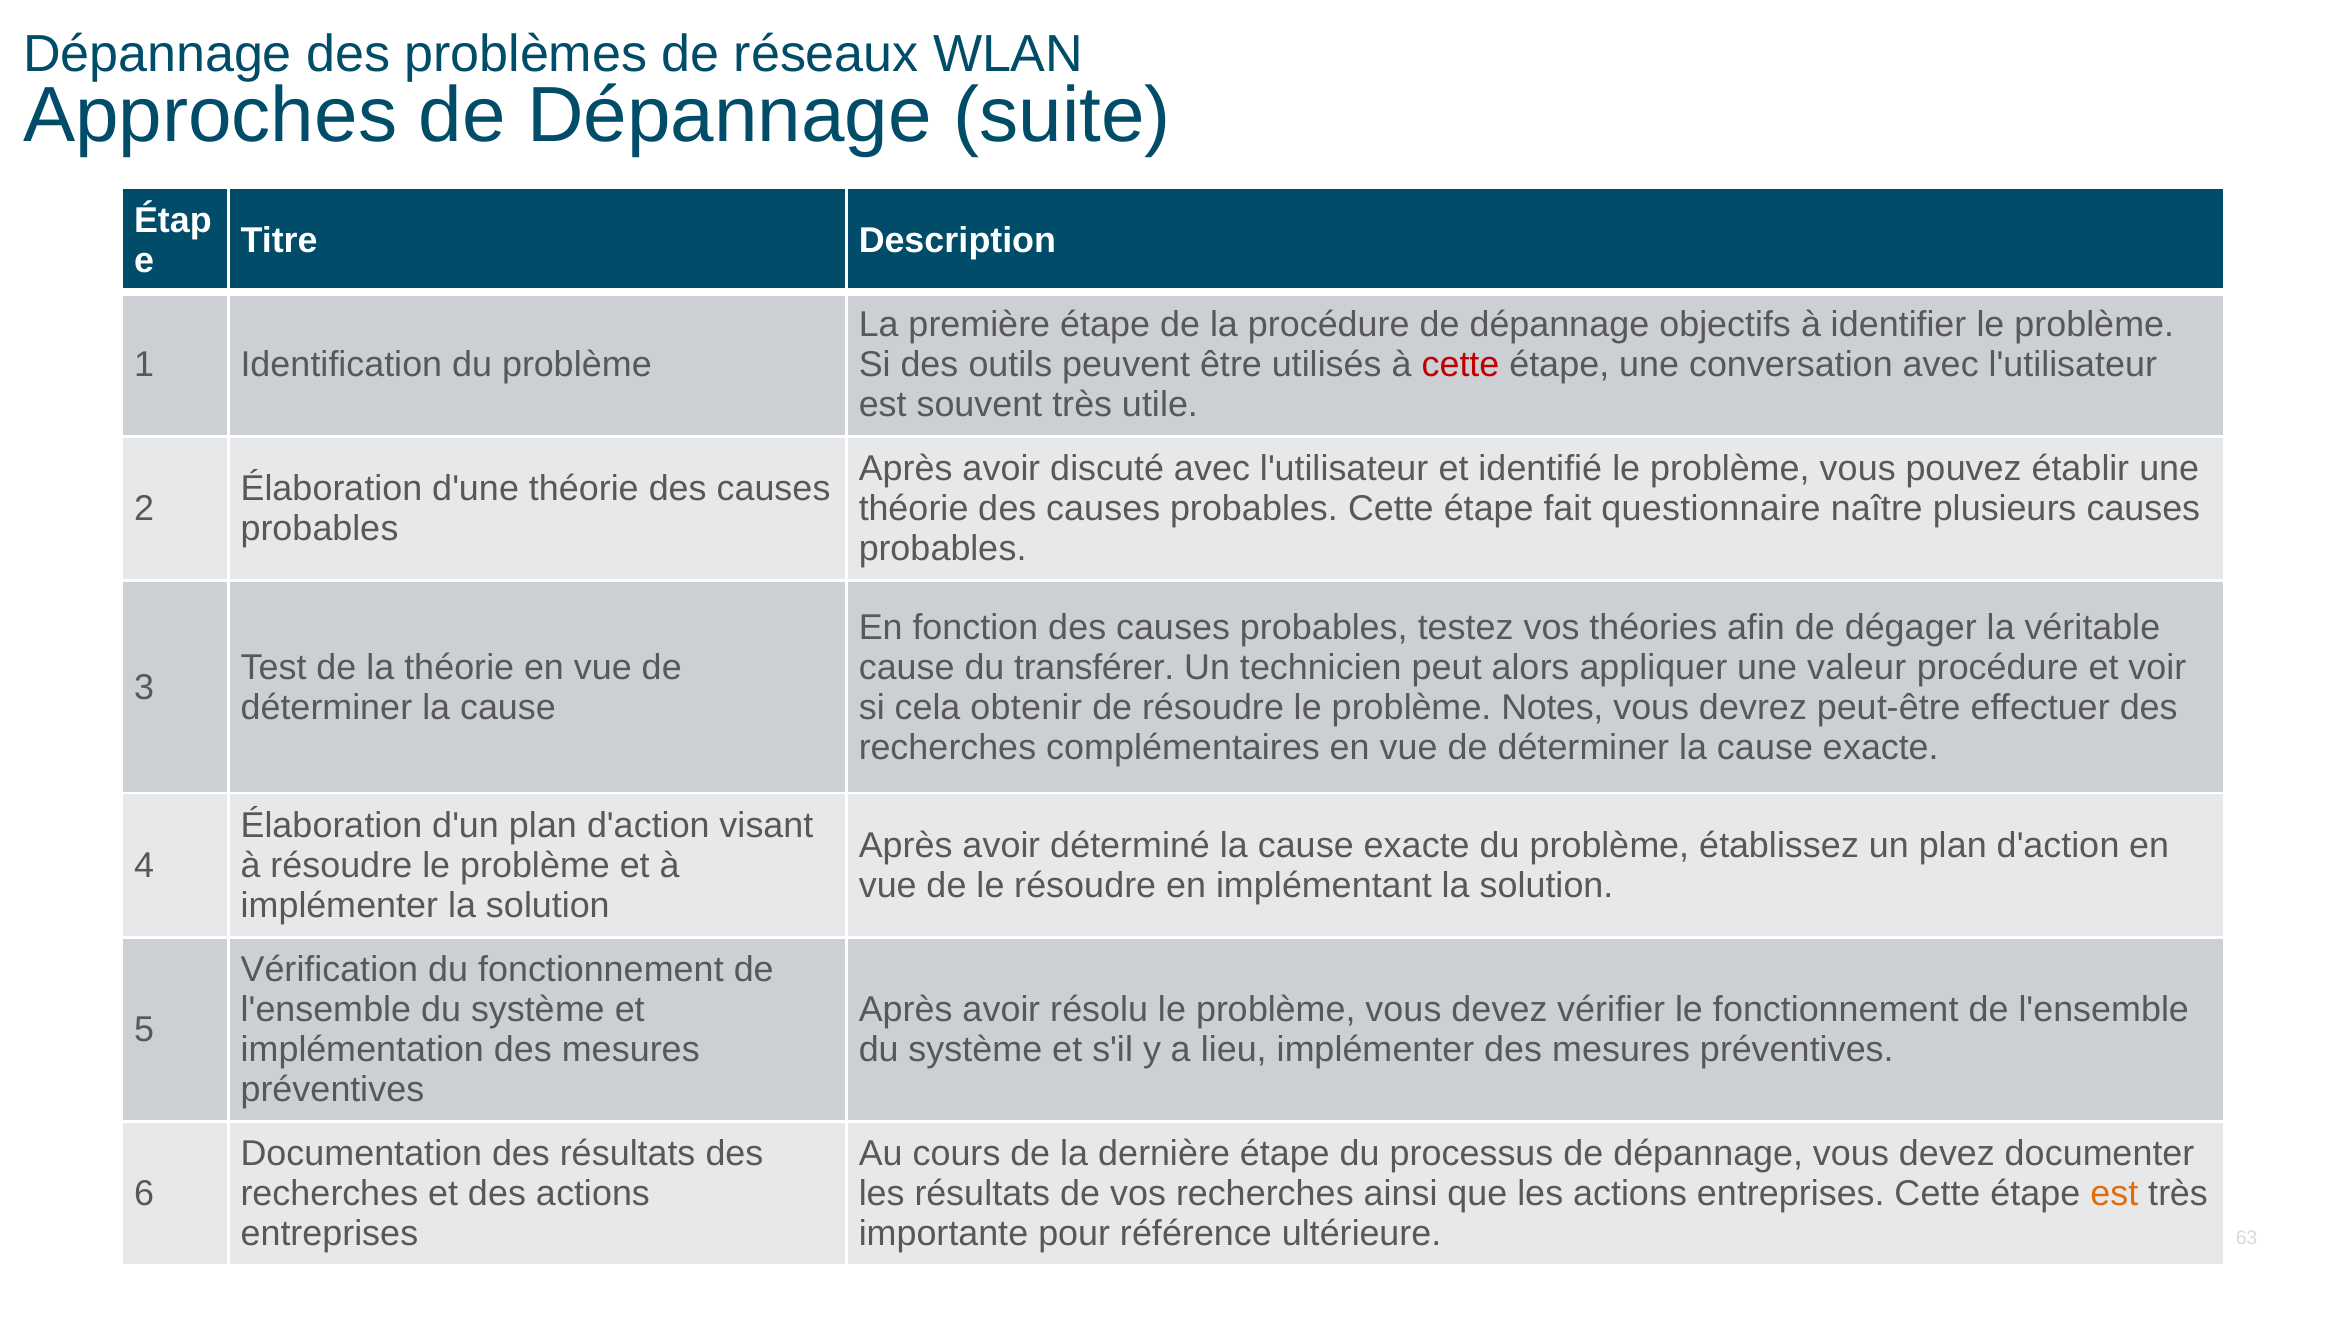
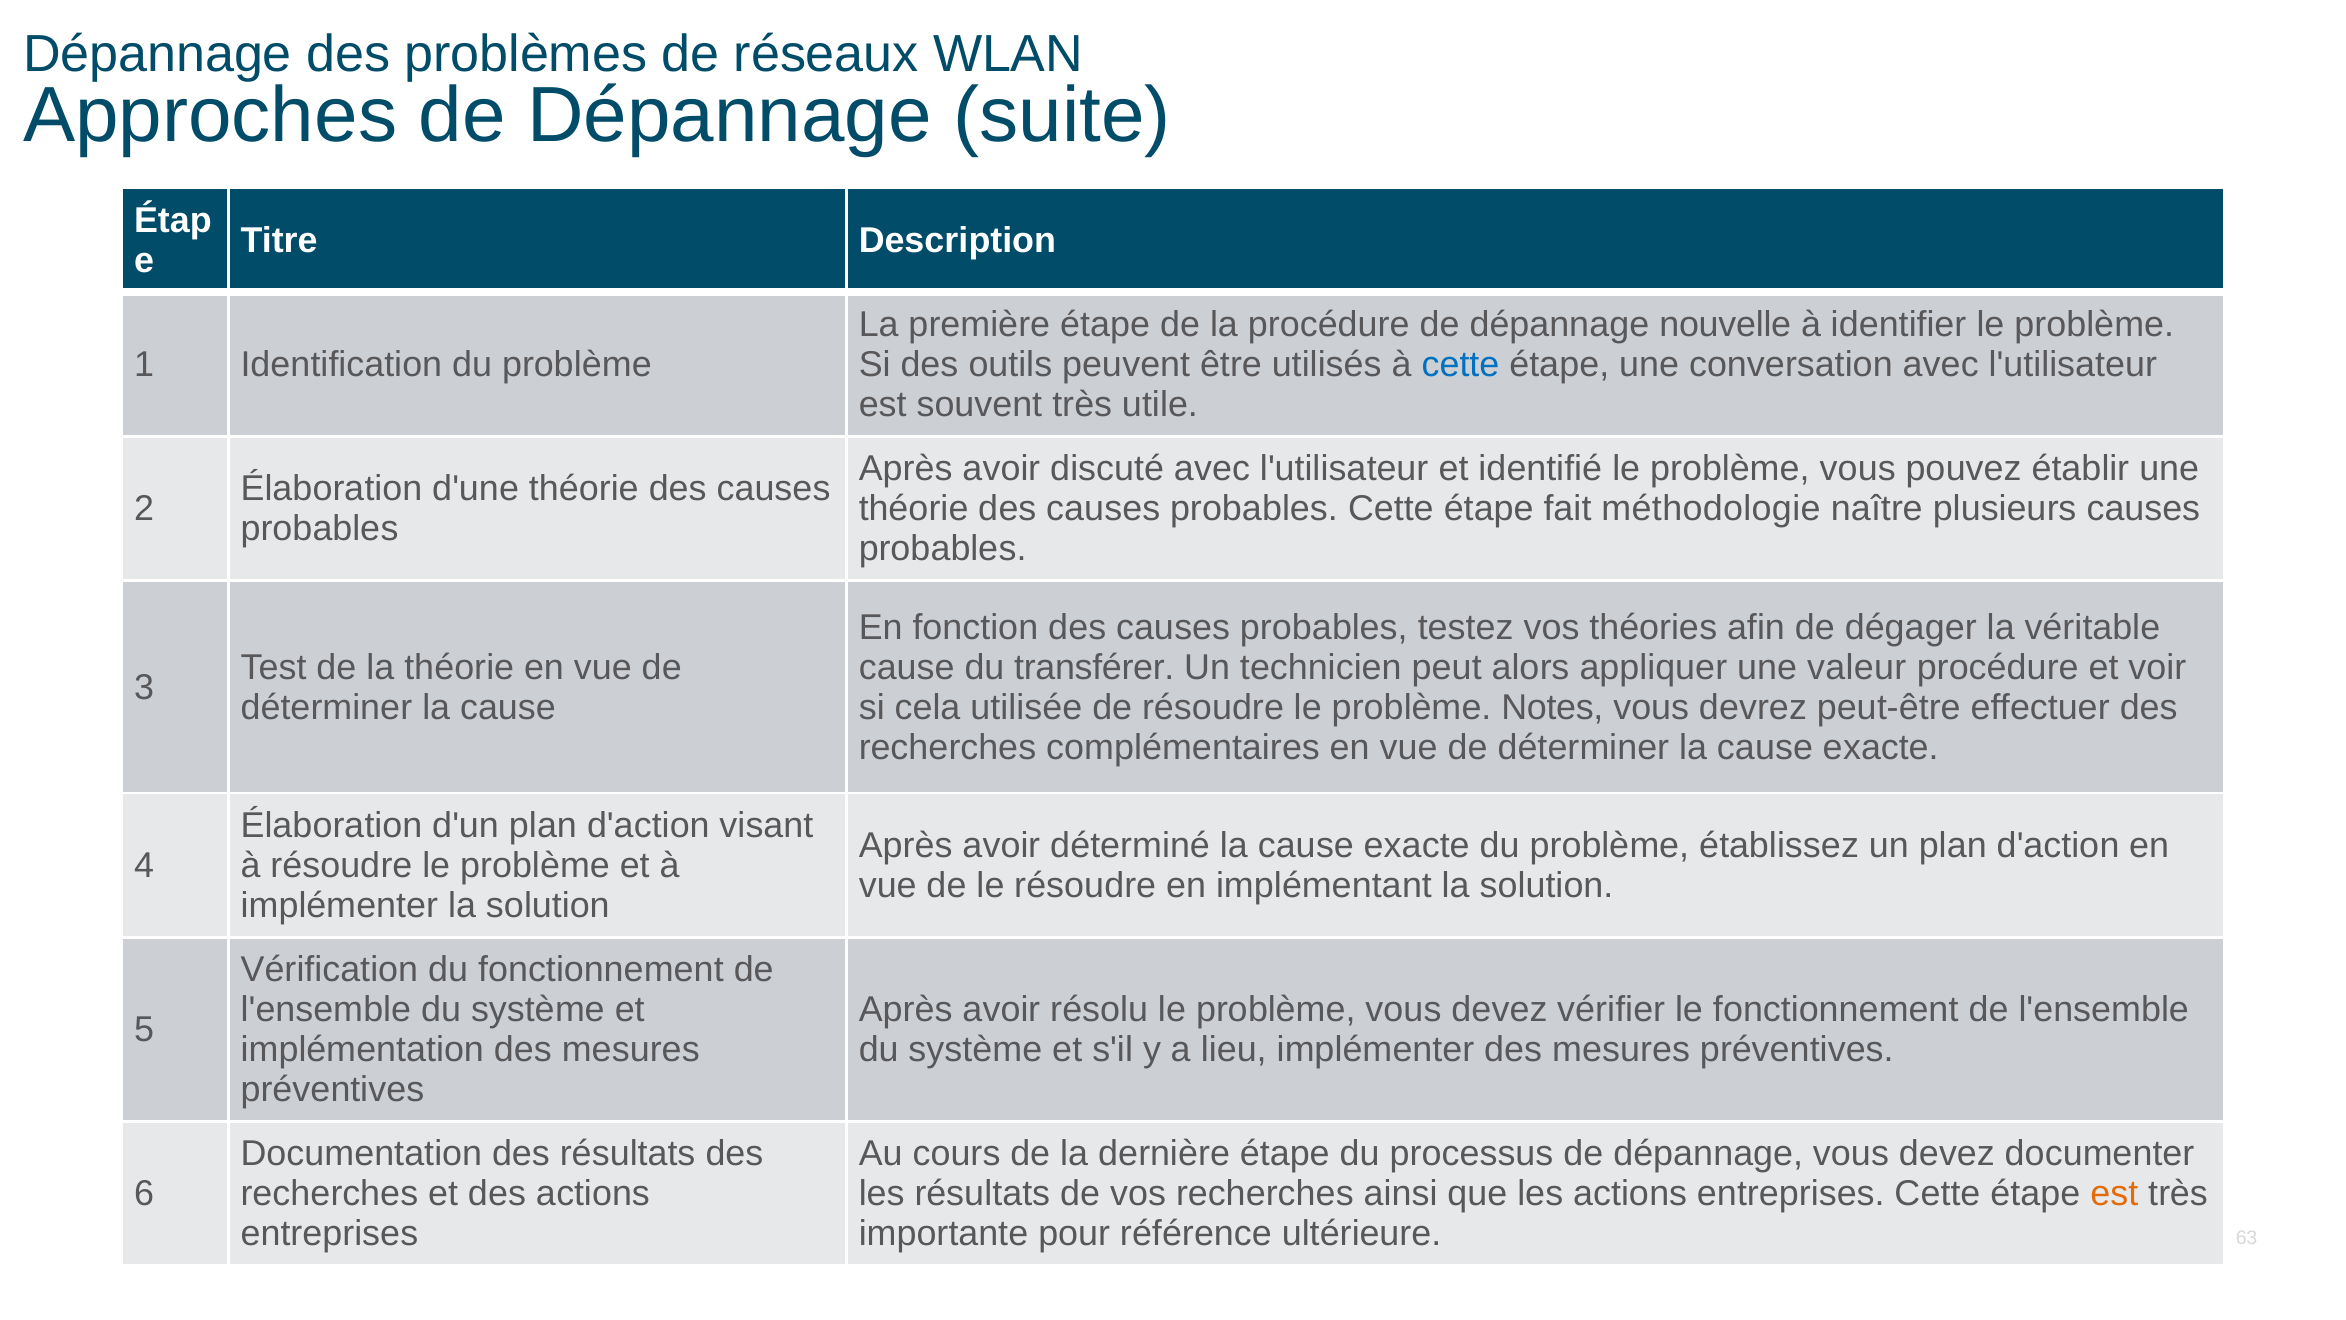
objectifs: objectifs -> nouvelle
cette at (1460, 365) colour: red -> blue
questionnaire: questionnaire -> méthodologie
obtenir: obtenir -> utilisée
